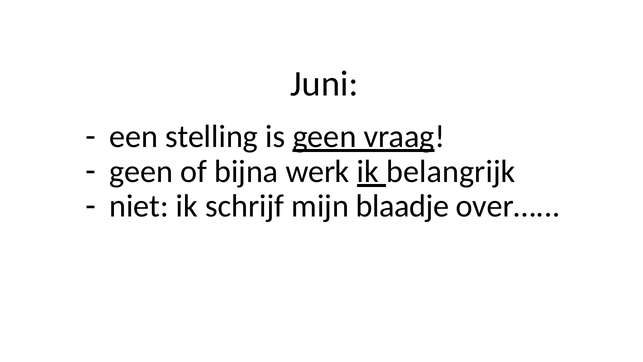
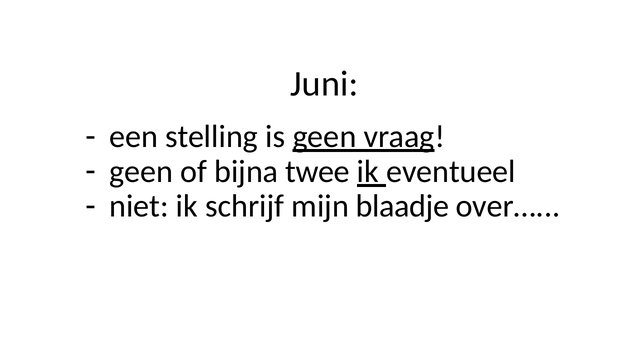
werk: werk -> twee
belangrijk: belangrijk -> eventueel
